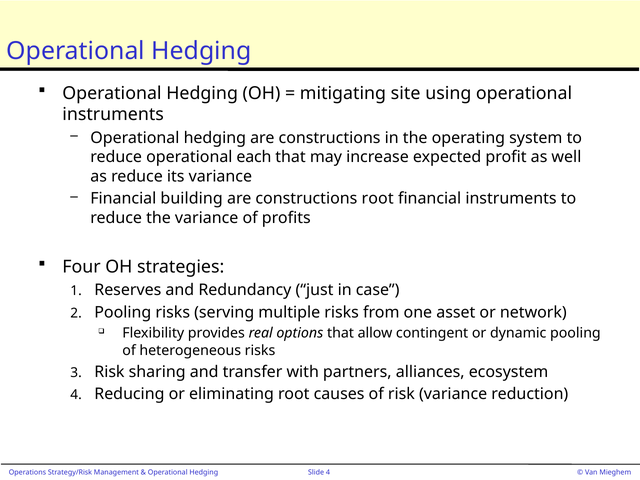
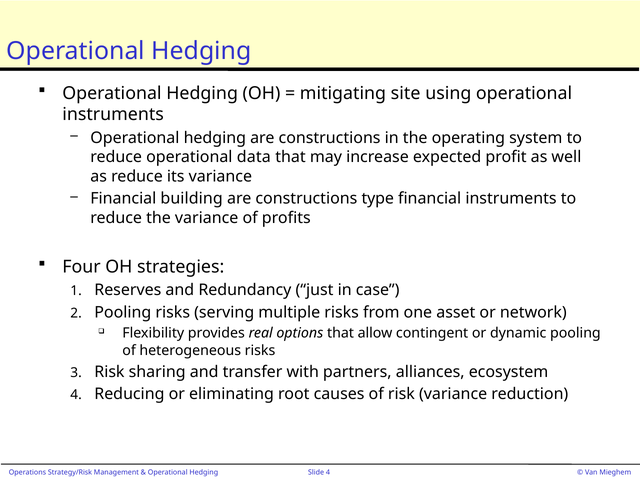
each: each -> data
constructions root: root -> type
